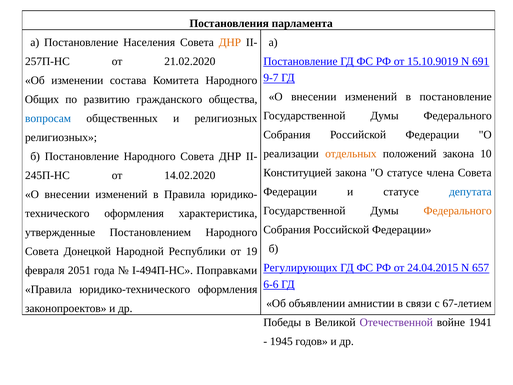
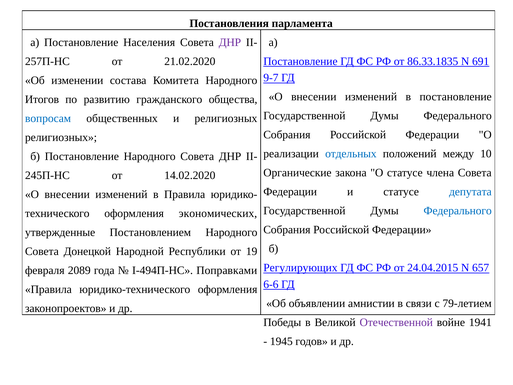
ДНР at (230, 42) colour: orange -> purple
15.10.9019: 15.10.9019 -> 86.33.1835
Общих: Общих -> Итогов
отдельных colour: orange -> blue
положений закона: закона -> между
Конституцией: Конституцией -> Органические
Федерального at (458, 211) colour: orange -> blue
характеристика: характеристика -> экономических
2051: 2051 -> 2089
67-летием: 67-летием -> 79-летием
